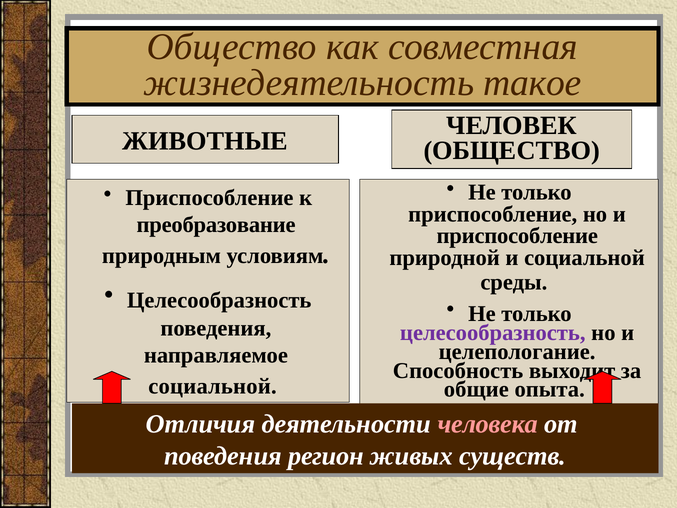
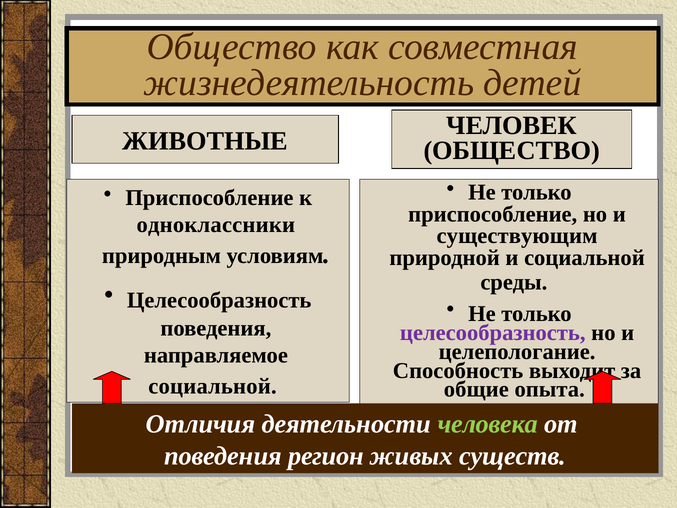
такое: такое -> детей
преобразование: преобразование -> одноклассники
приспособление at (517, 236): приспособление -> существующим
человека colour: pink -> light green
